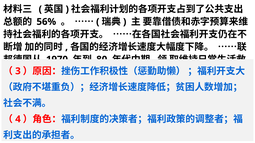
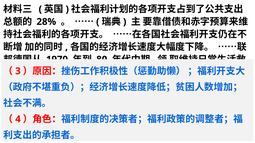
56%: 56% -> 28%
